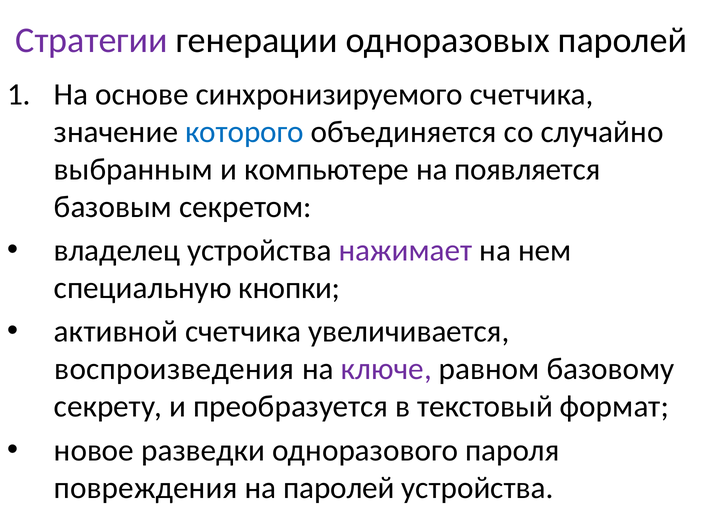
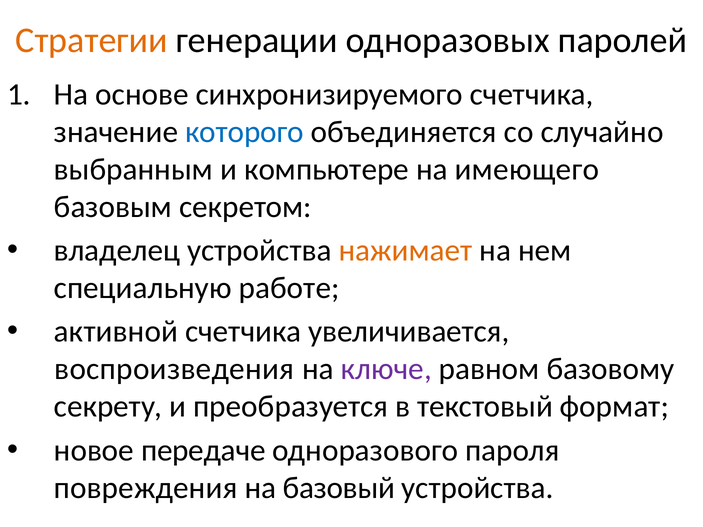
Стратегии colour: purple -> orange
появляется: появляется -> имеющего
нажимает colour: purple -> orange
кнопки: кнопки -> работе
разведки: разведки -> передаче
на паролей: паролей -> базовый
